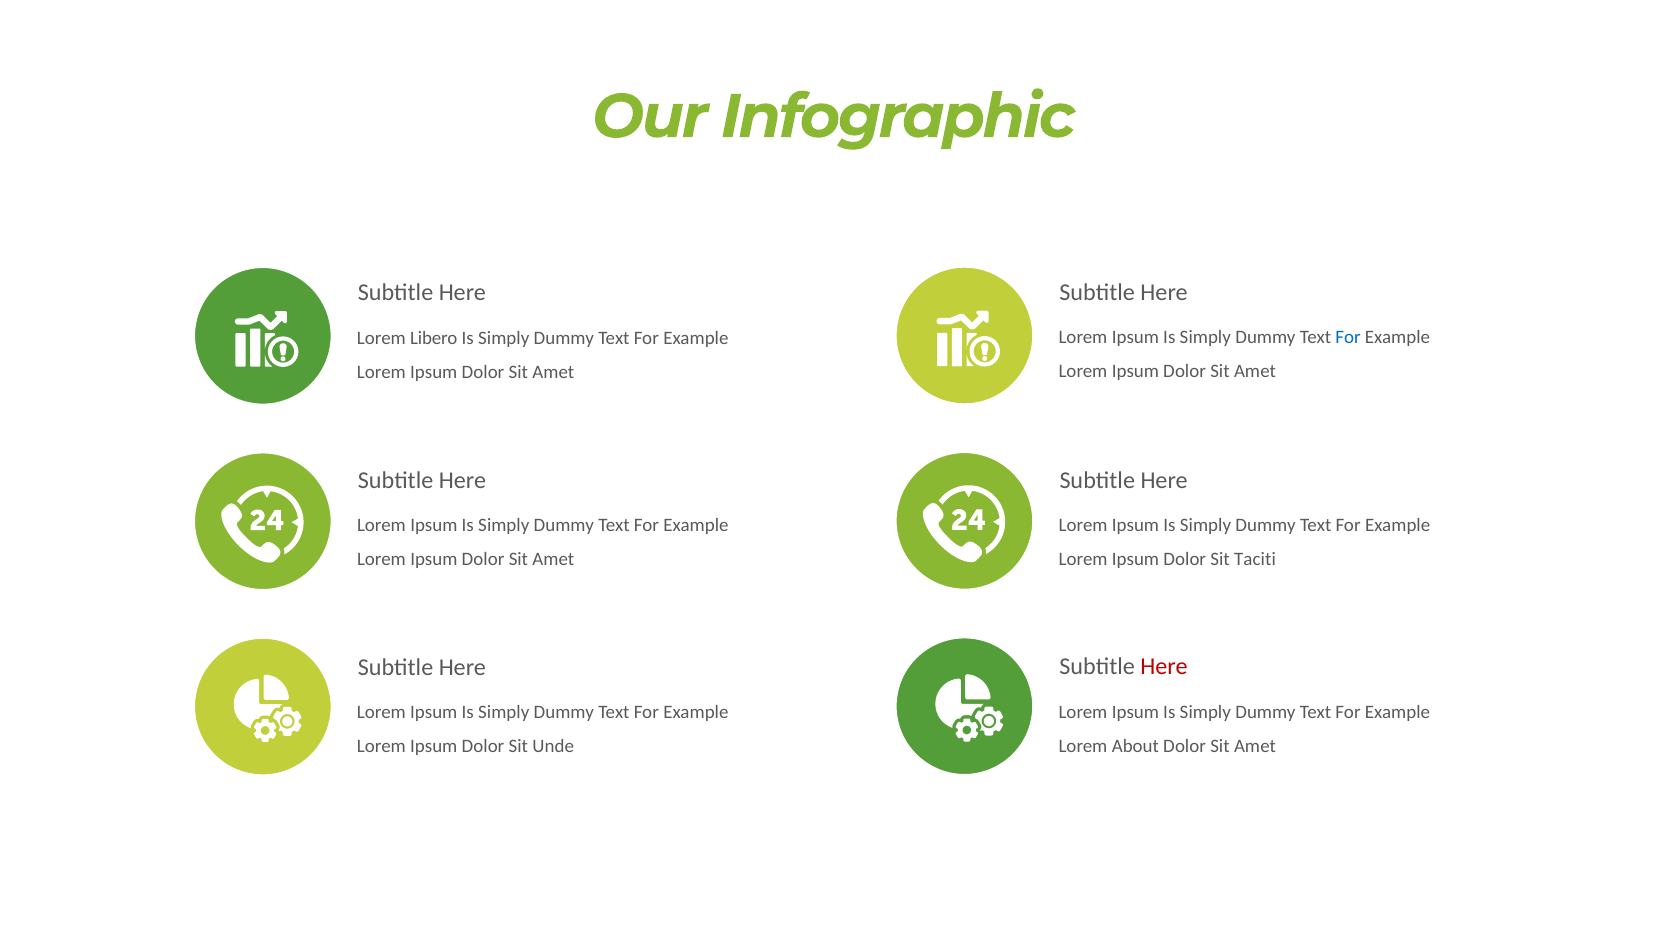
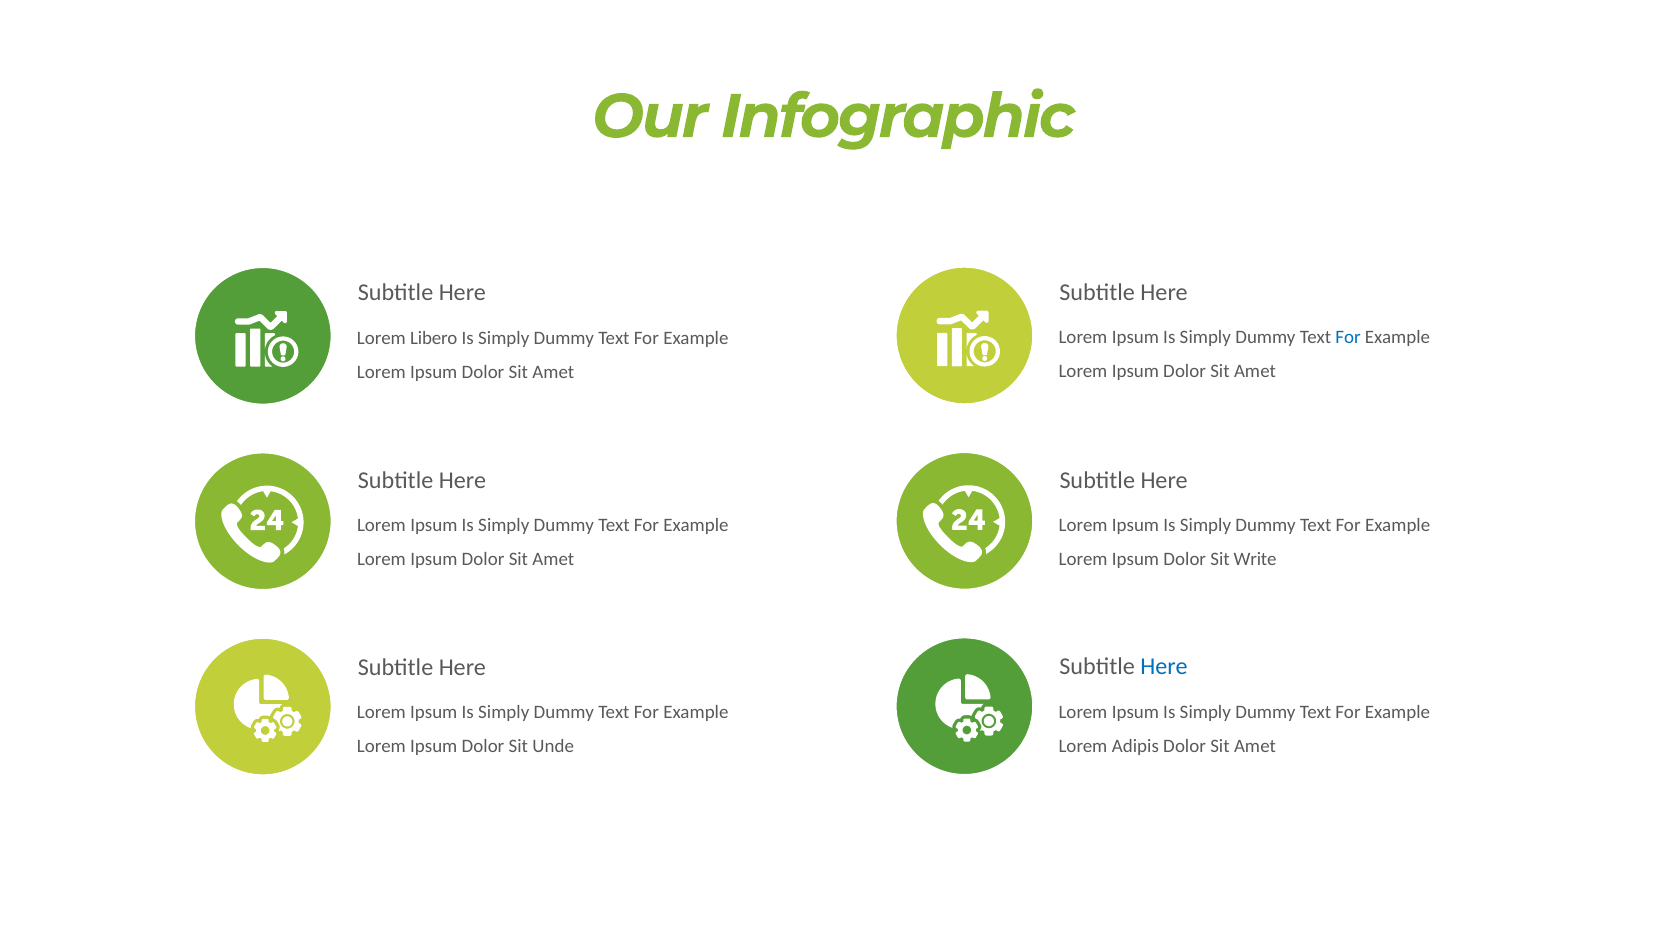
Taciti: Taciti -> Write
Here at (1164, 667) colour: red -> blue
About: About -> Adipis
